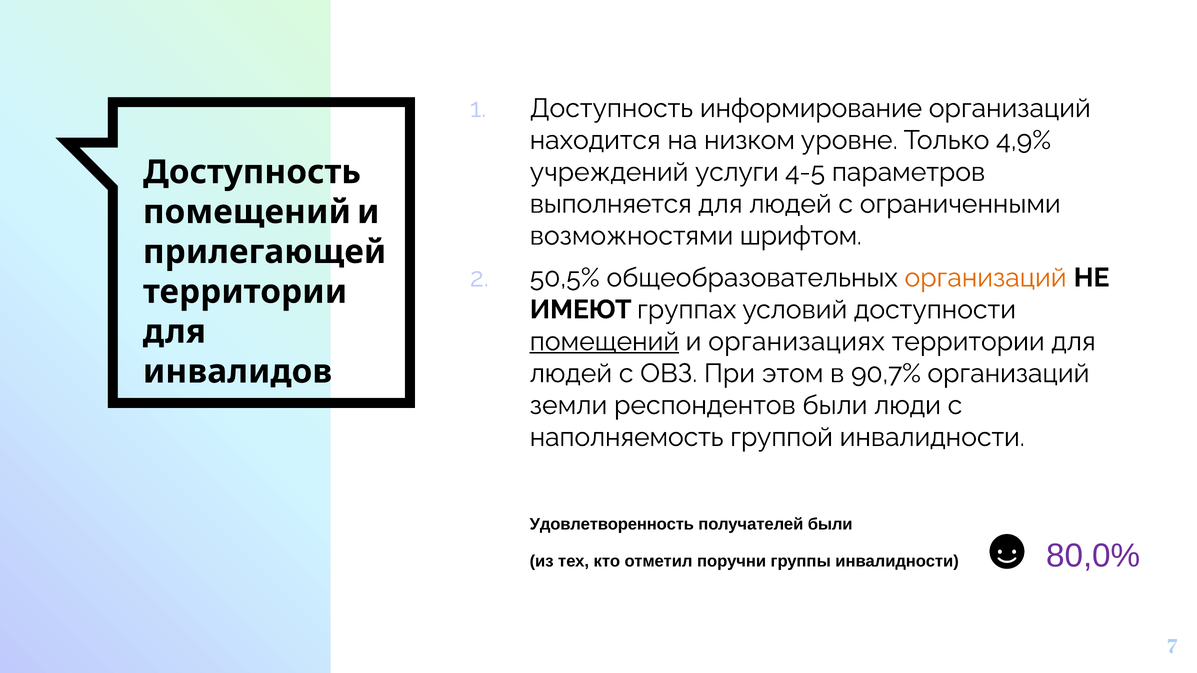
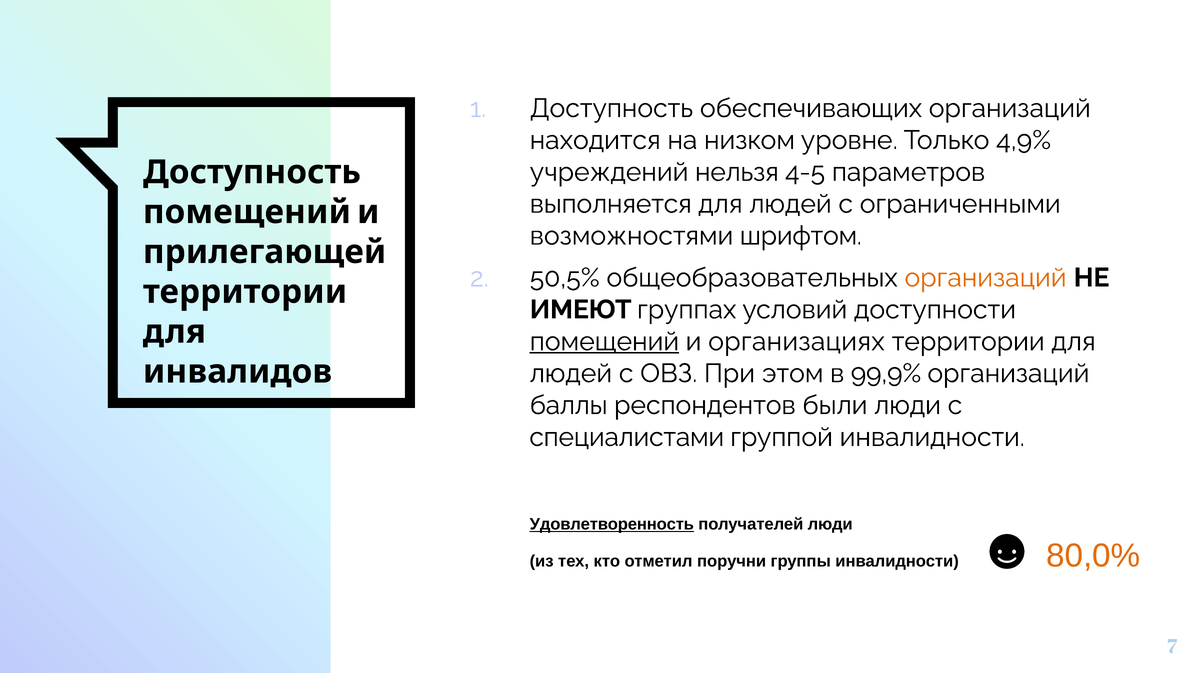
информирование: информирование -> обеспечивающих
услуги: услуги -> нельзя
90,7%: 90,7% -> 99,9%
земли: земли -> баллы
наполняемость: наполняемость -> специалистами
Удовлетворенность underline: none -> present
получателей были: были -> люди
80,0% colour: purple -> orange
